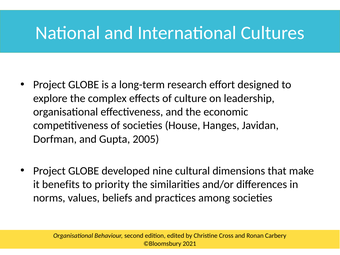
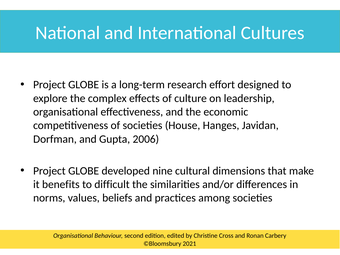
2005: 2005 -> 2006
priority: priority -> difficult
